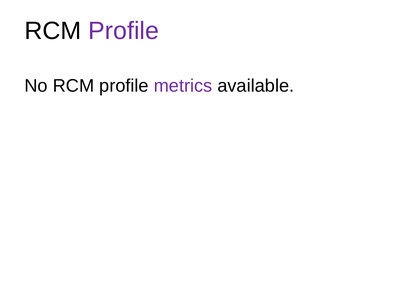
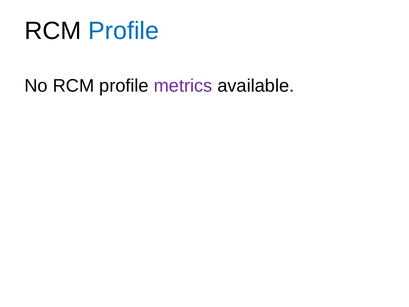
Profile at (124, 31) colour: purple -> blue
